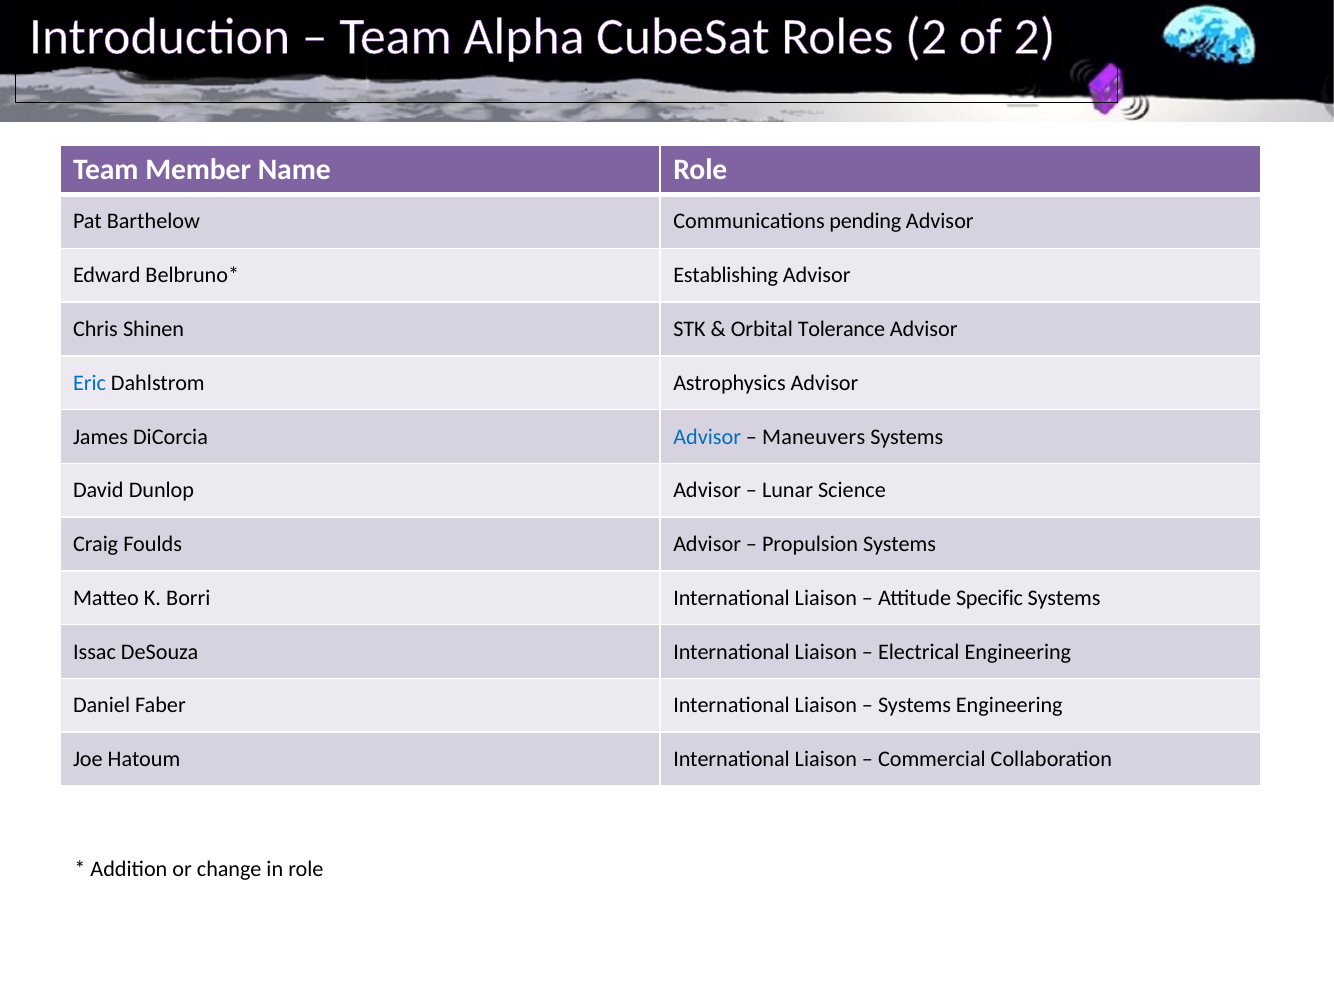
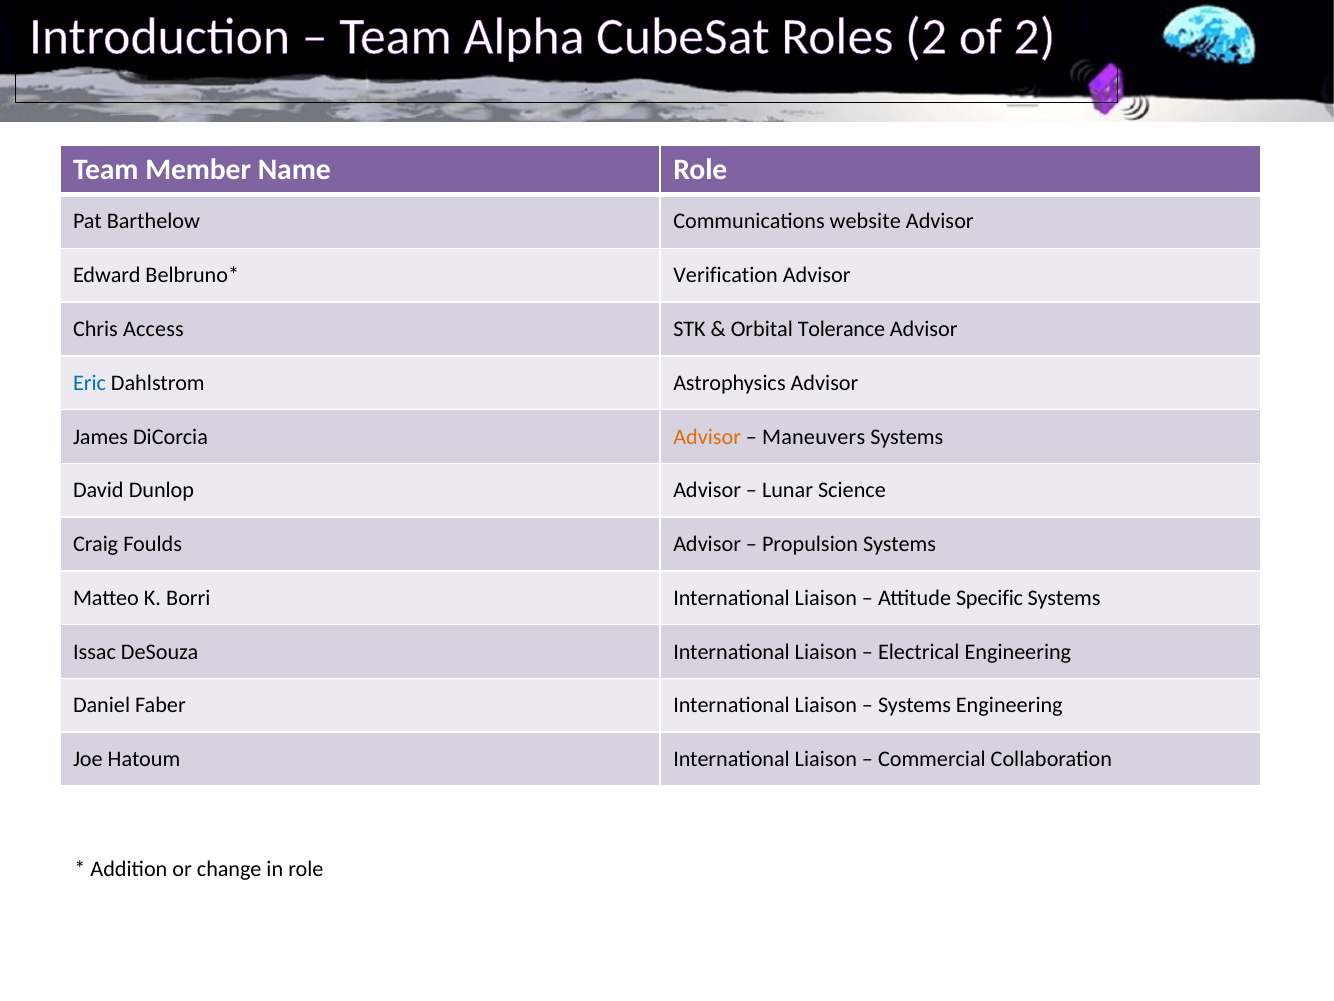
pending: pending -> website
Establishing: Establishing -> Verification
Shinen: Shinen -> Access
Advisor at (707, 436) colour: blue -> orange
